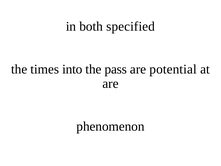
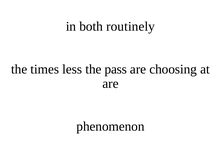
specified: specified -> routinely
into: into -> less
potential: potential -> choosing
